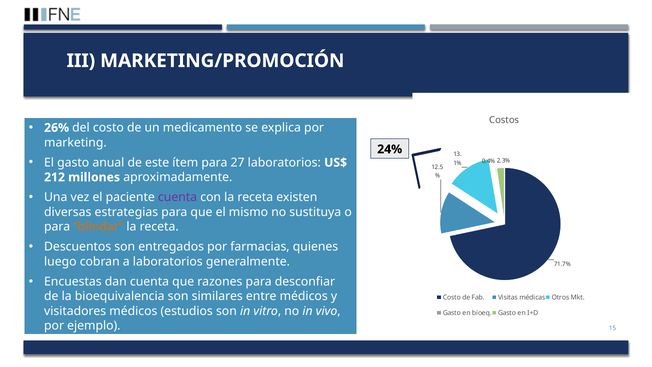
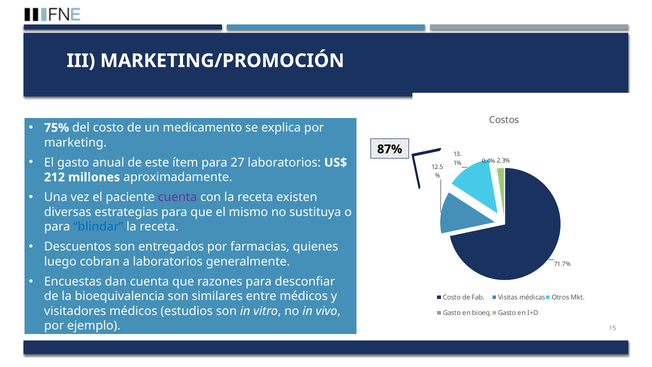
26%: 26% -> 75%
24%: 24% -> 87%
blindar colour: orange -> blue
